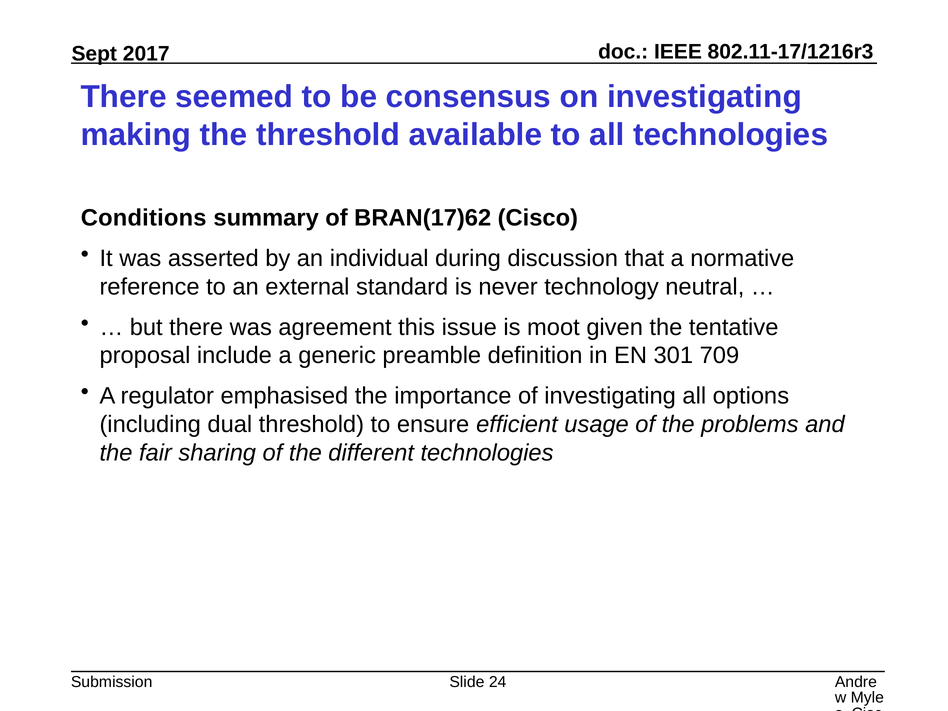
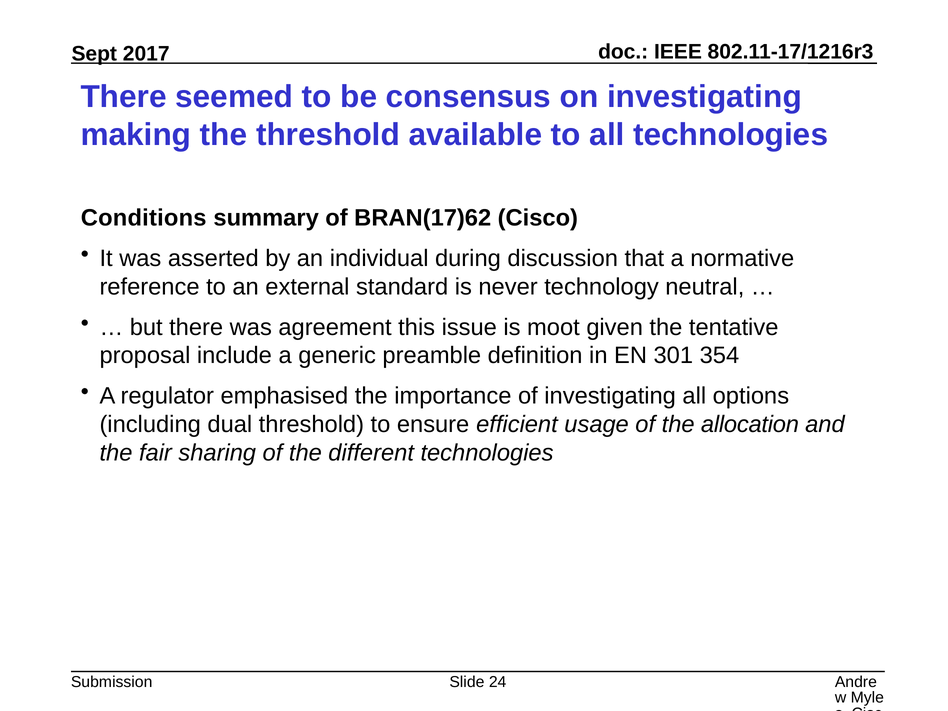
709: 709 -> 354
problems: problems -> allocation
